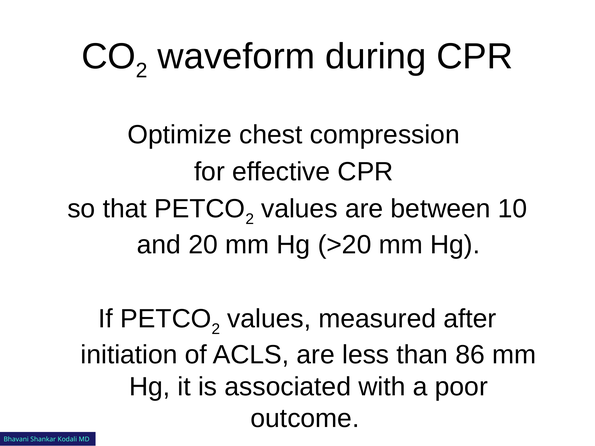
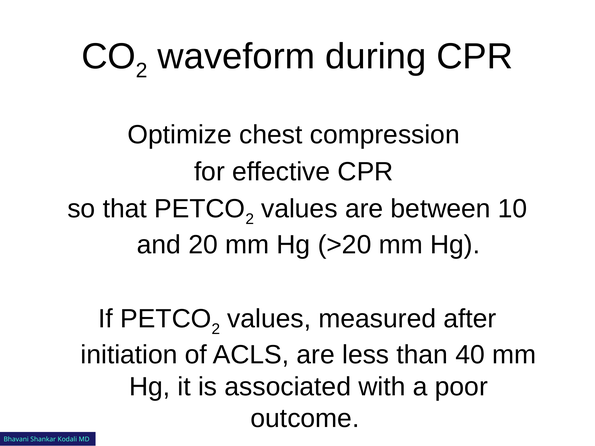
86: 86 -> 40
